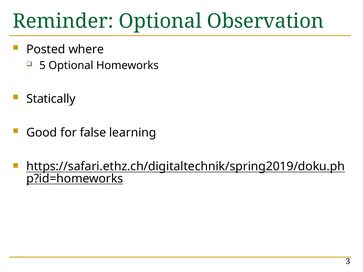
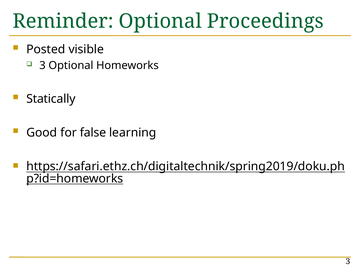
Observation: Observation -> Proceedings
where: where -> visible
5 at (42, 66): 5 -> 3
